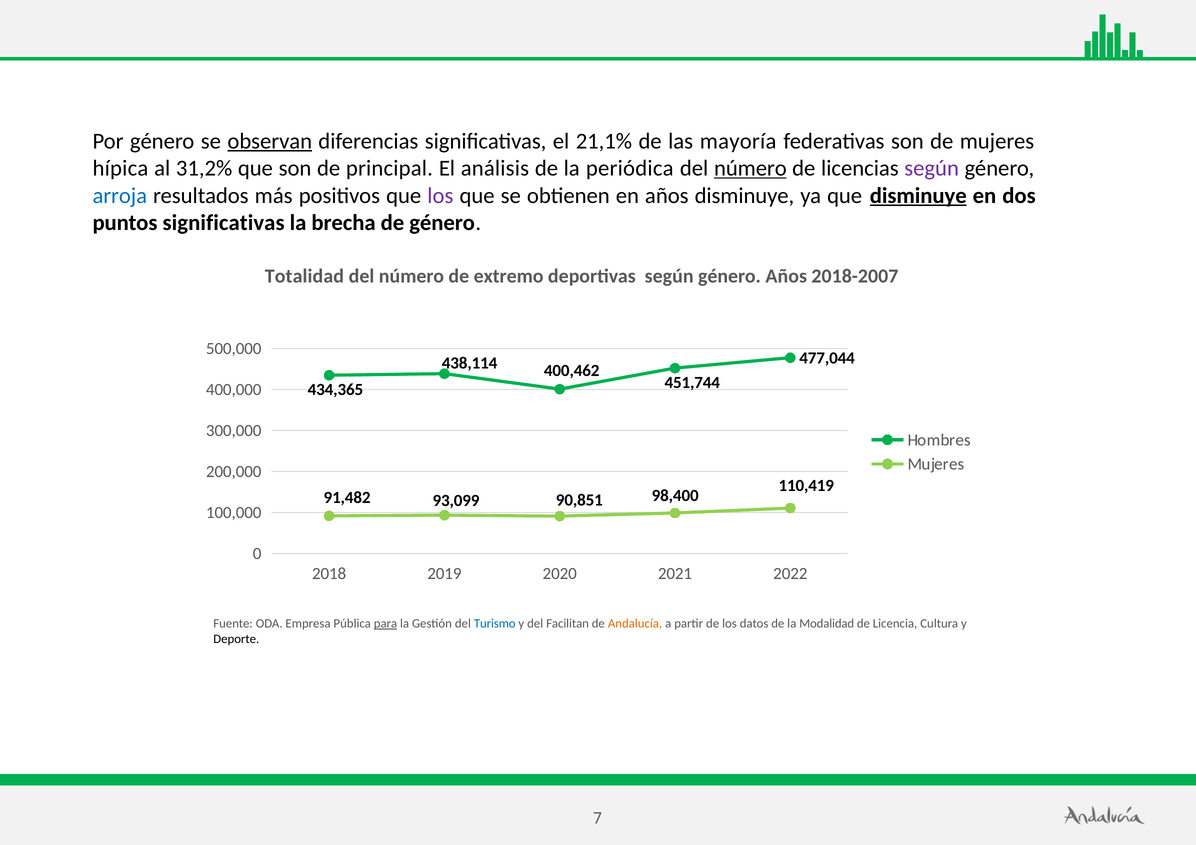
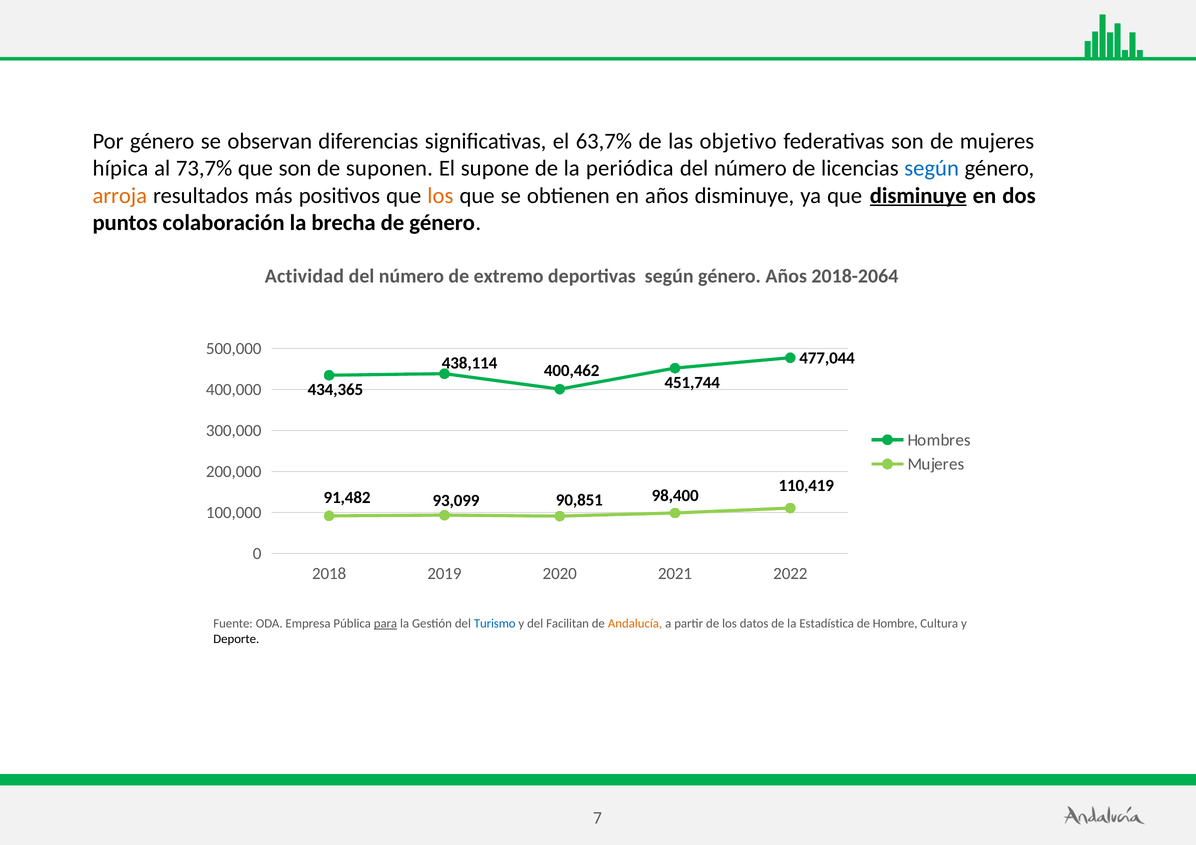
observan underline: present -> none
21,1%: 21,1% -> 63,7%
mayoría: mayoría -> objetivo
31,2%: 31,2% -> 73,7%
principal: principal -> suponen
análisis: análisis -> supone
número at (750, 168) underline: present -> none
según at (932, 168) colour: purple -> blue
arroja colour: blue -> orange
los at (440, 196) colour: purple -> orange
puntos significativas: significativas -> colaboración
Totalidad: Totalidad -> Actividad
2018-2007: 2018-2007 -> 2018-2064
Modalidad: Modalidad -> Estadística
Licencia: Licencia -> Hombre
